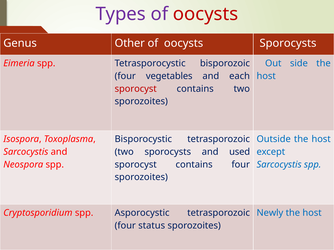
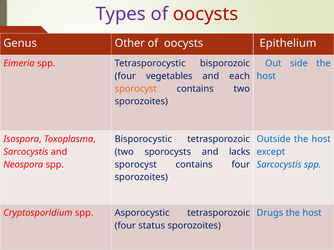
oocysts Sporocysts: Sporocysts -> Epithelium
sporocyst at (136, 89) colour: red -> orange
used: used -> lacks
Newly: Newly -> Drugs
